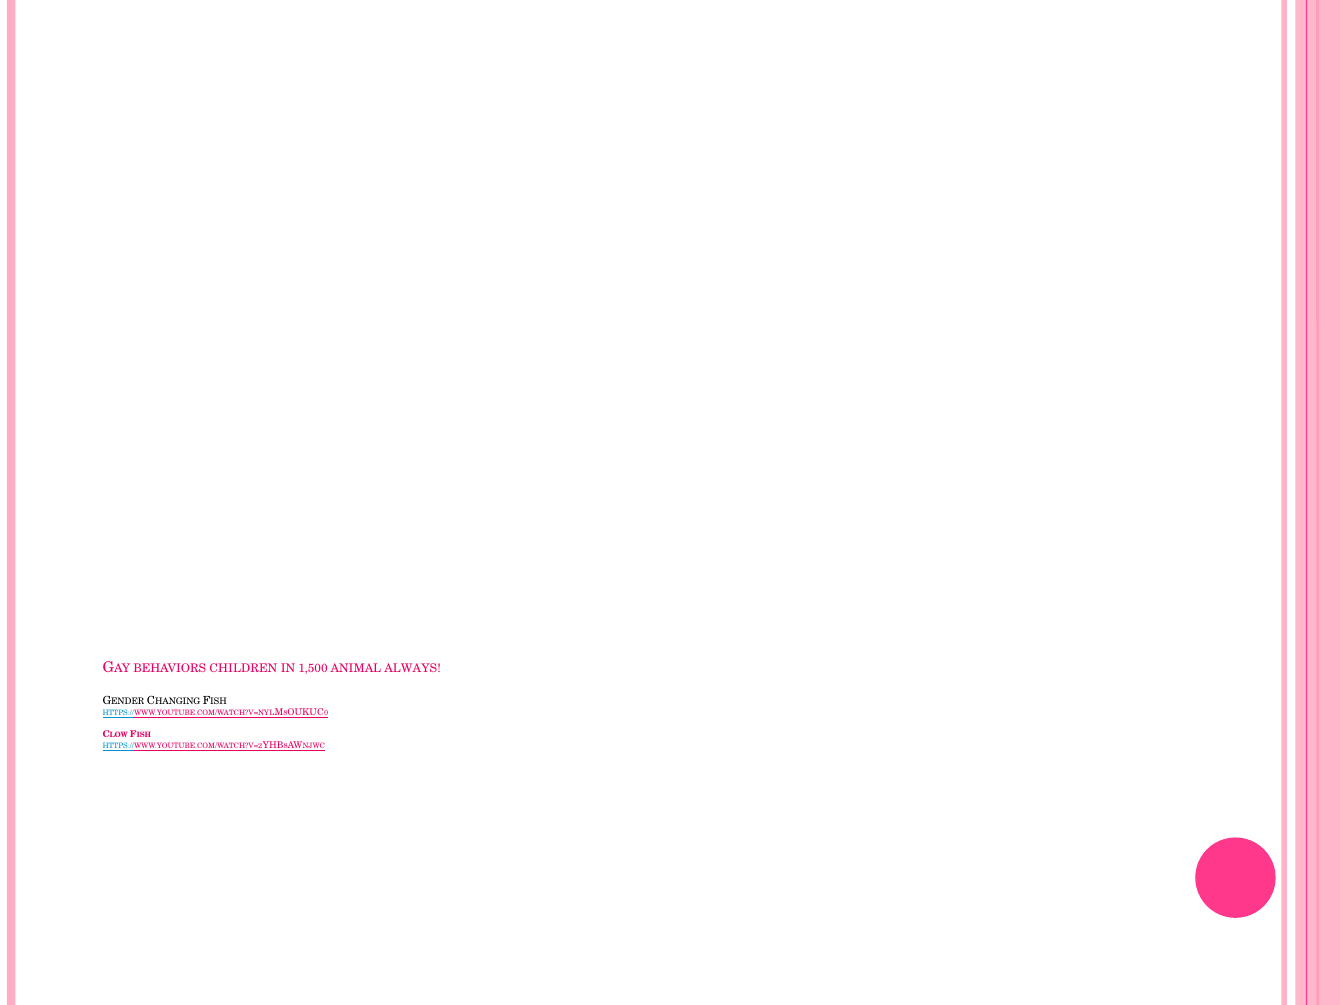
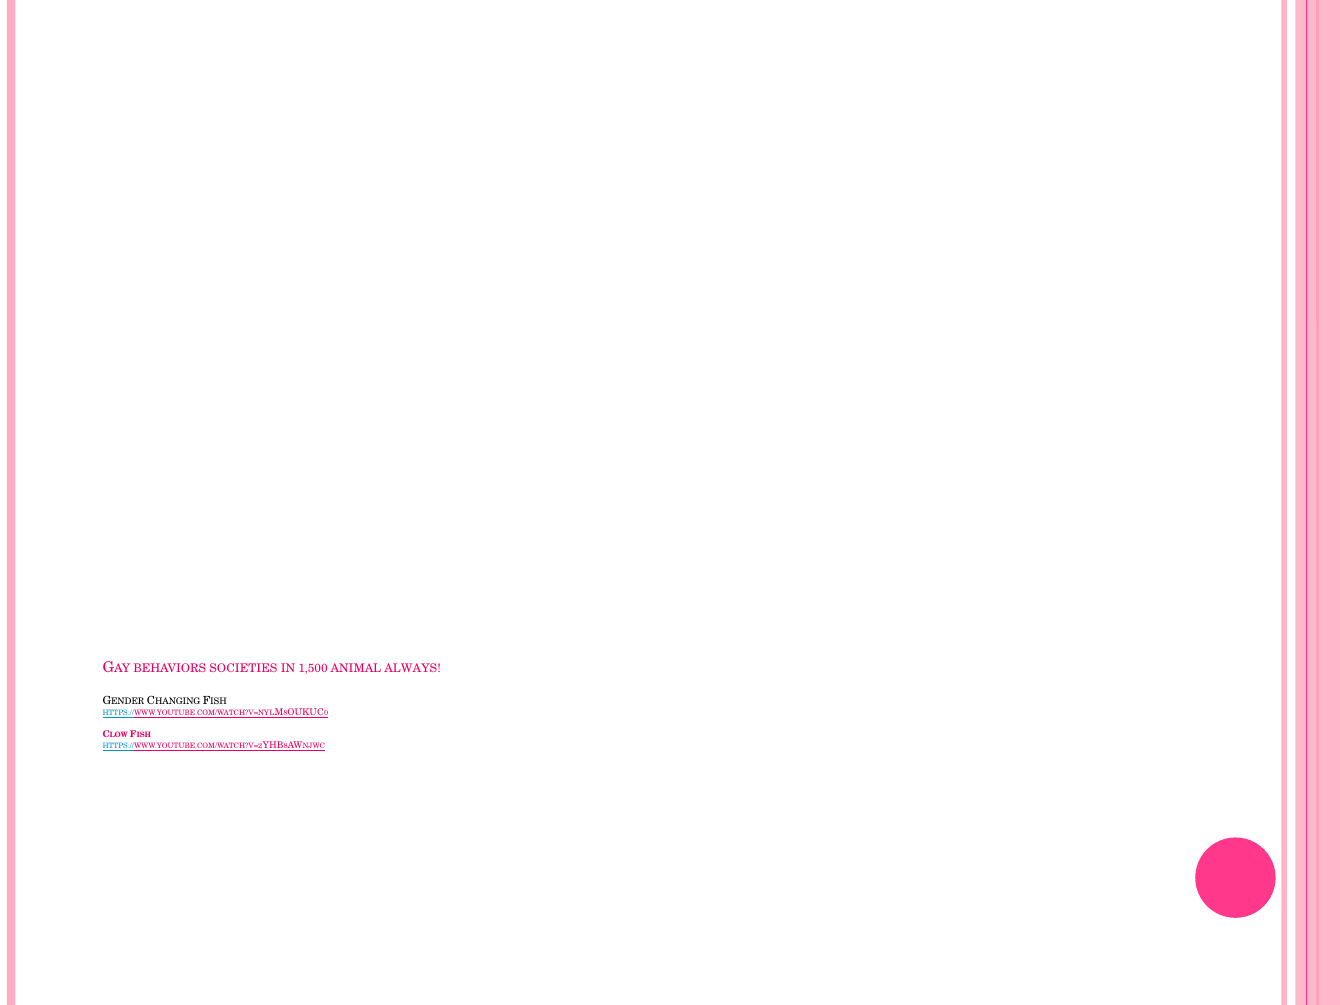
CHILDREN: CHILDREN -> SOCIETIES
